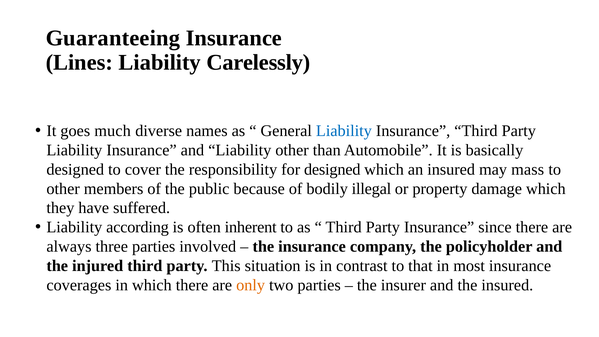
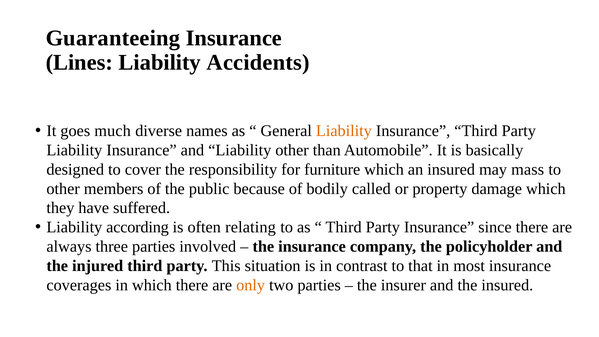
Carelessly: Carelessly -> Accidents
Liability at (344, 131) colour: blue -> orange
for designed: designed -> furniture
illegal: illegal -> called
inherent: inherent -> relating
